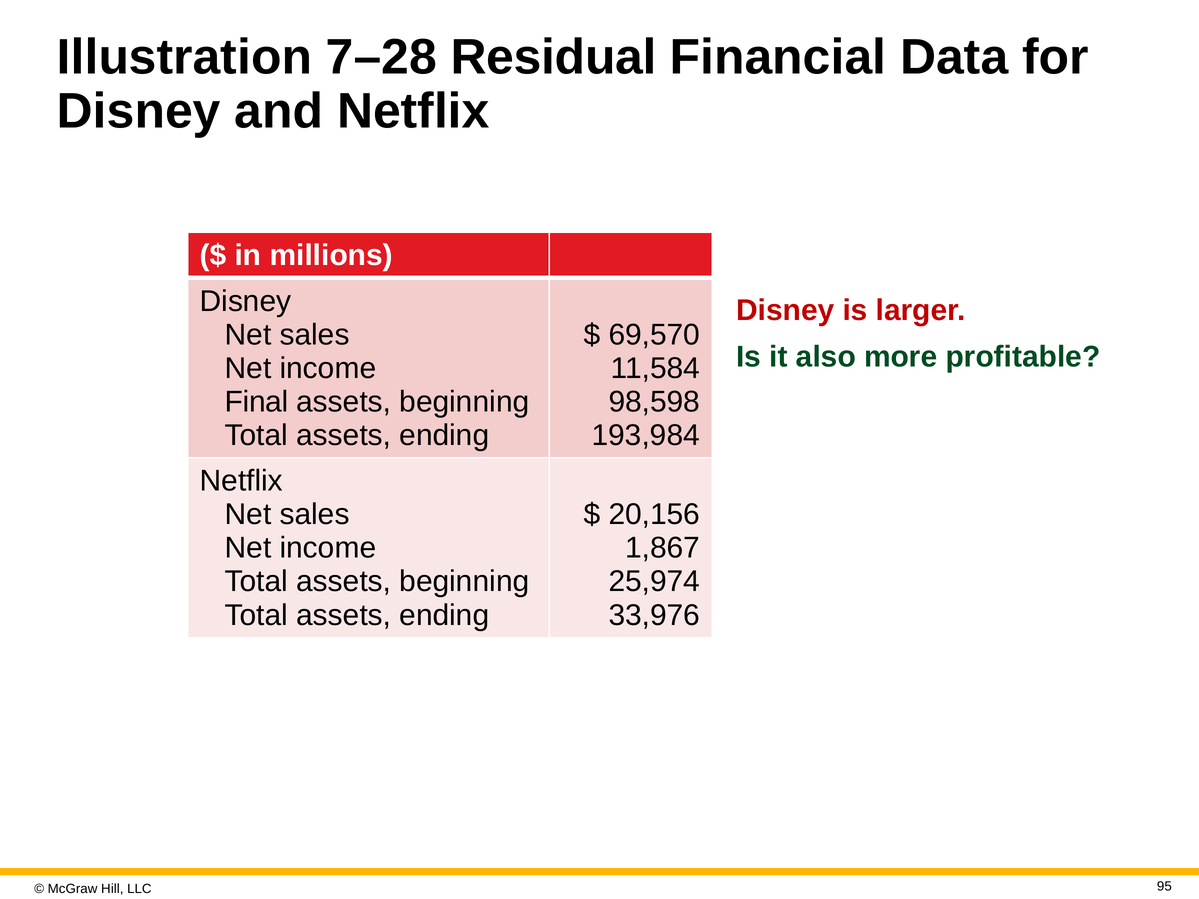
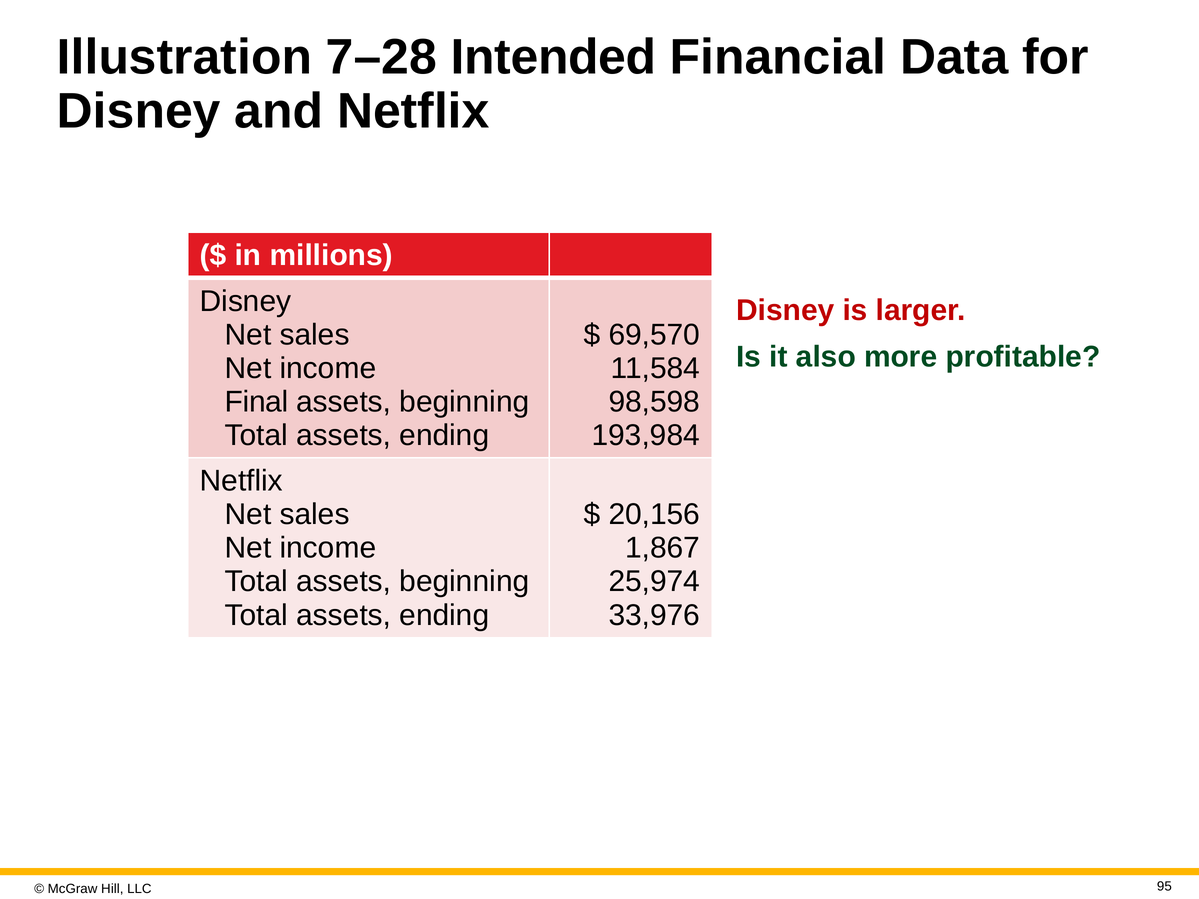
Residual: Residual -> Intended
